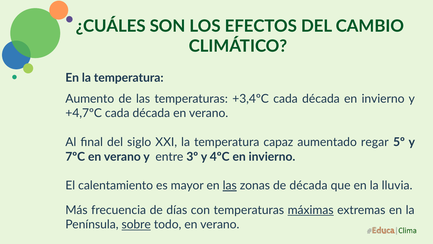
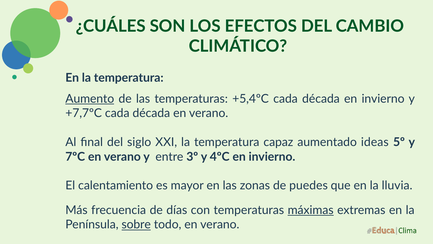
Aumento underline: none -> present
+3,4ºC: +3,4ºC -> +5,4ºC
+4,7ºC: +4,7ºC -> +7,7ºC
regar: regar -> ideas
las at (230, 185) underline: present -> none
de década: década -> puedes
